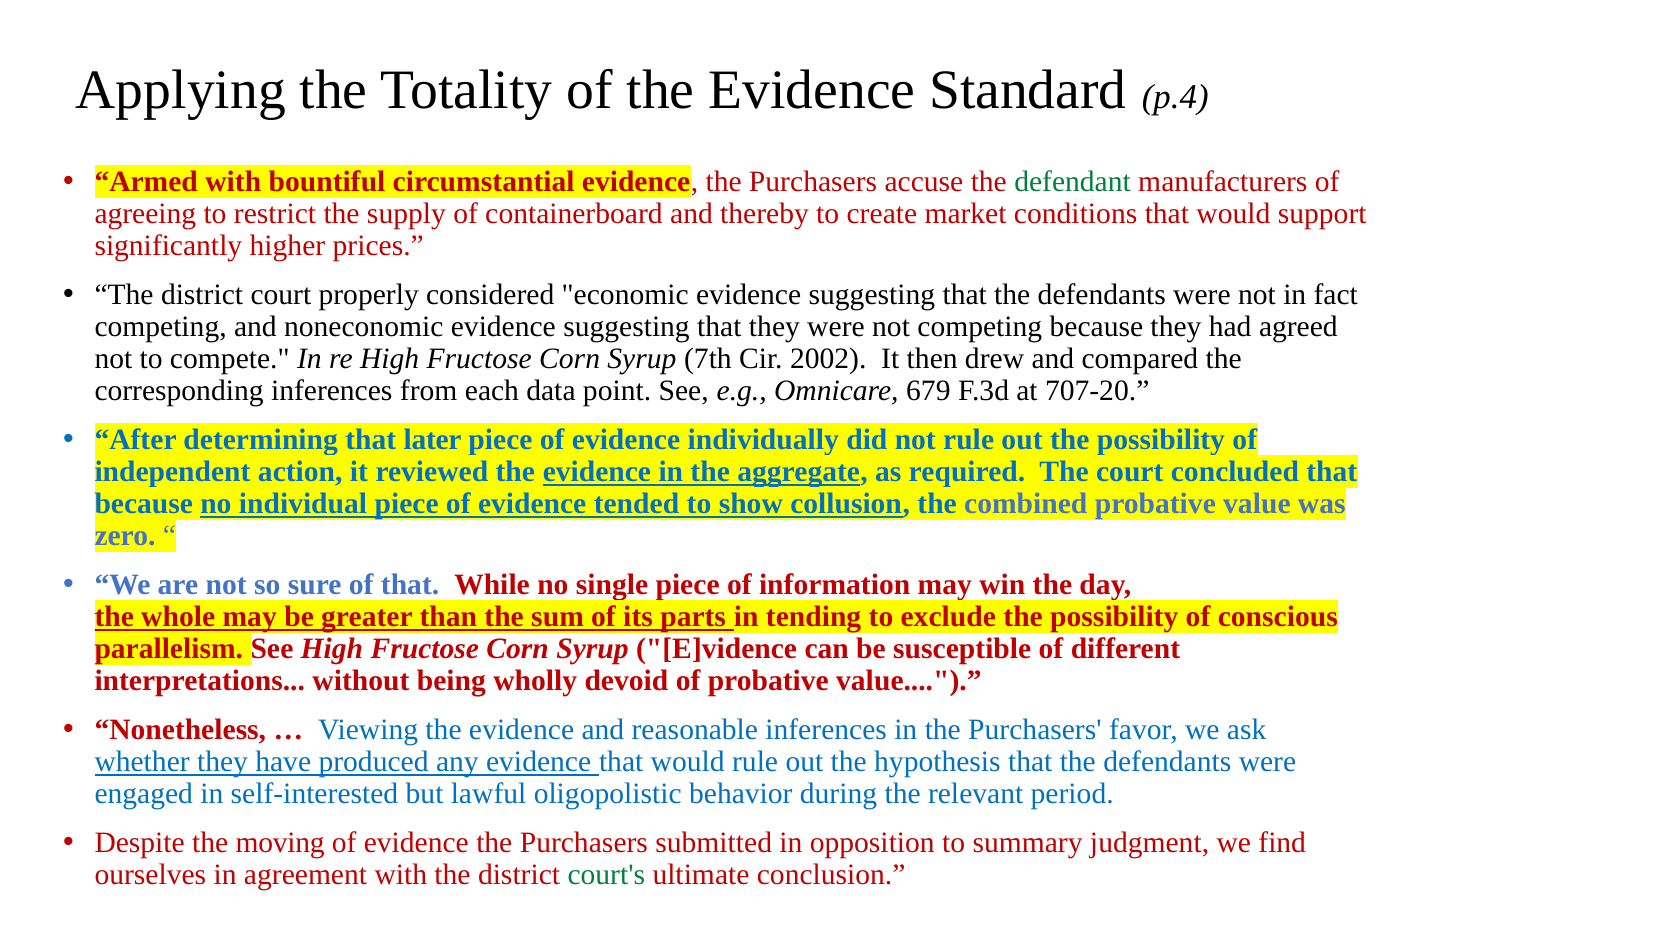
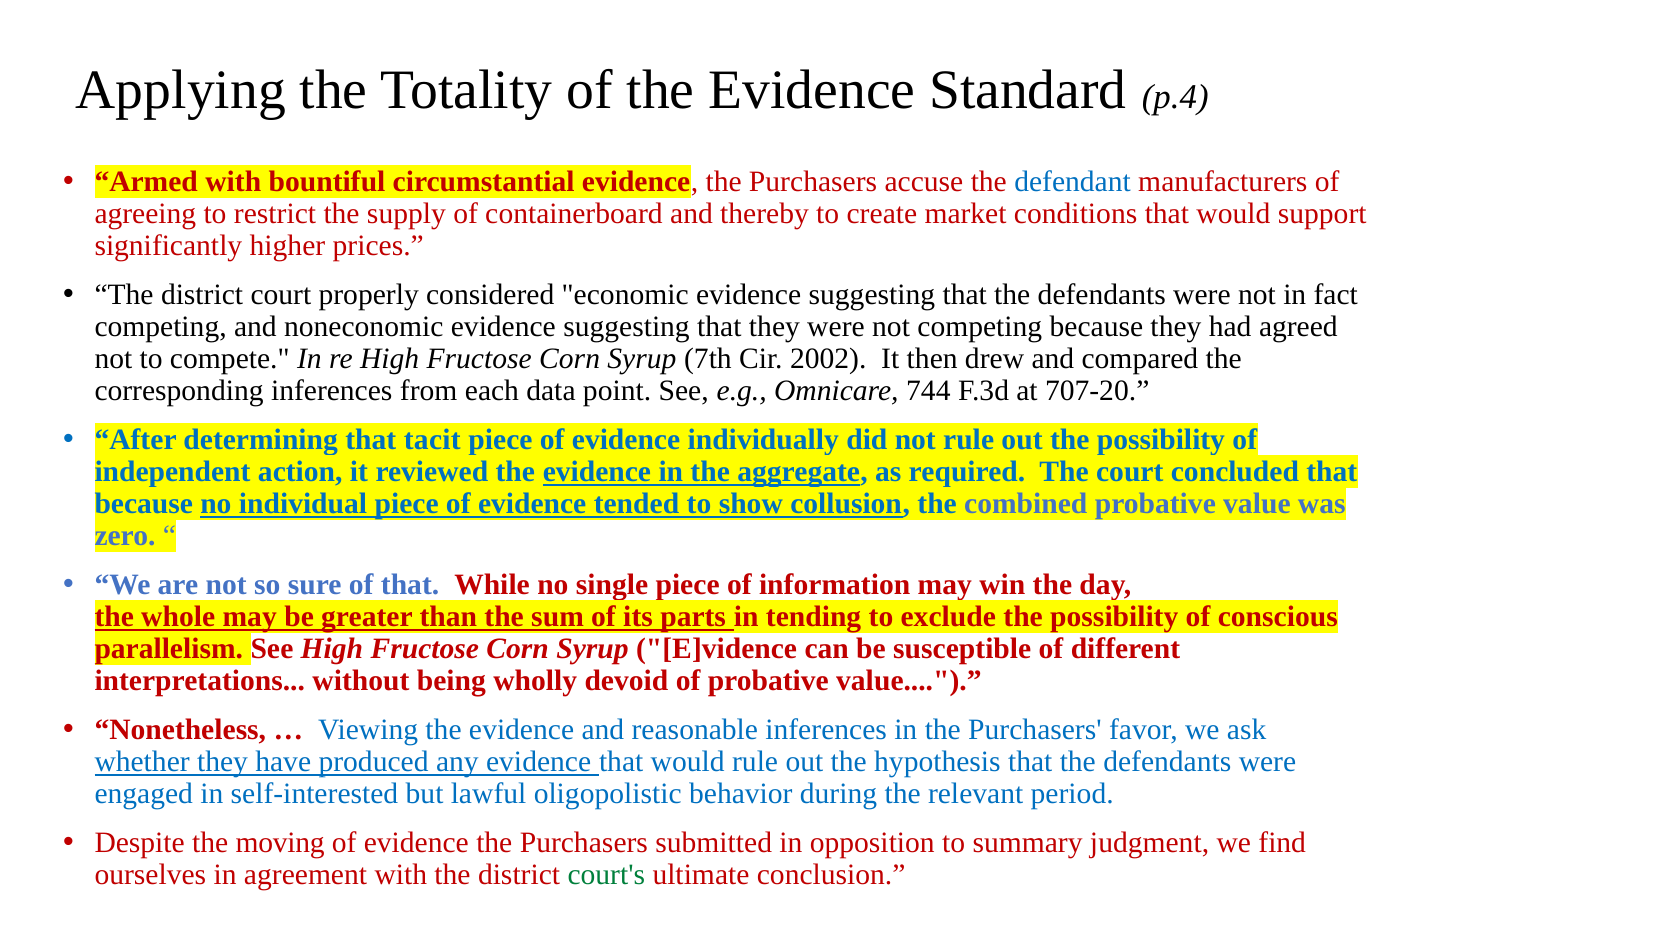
defendant colour: green -> blue
679: 679 -> 744
later: later -> tacit
